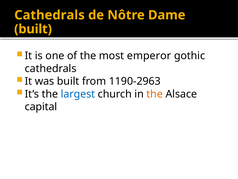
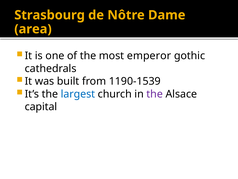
Cathedrals at (50, 15): Cathedrals -> Strasbourg
built at (33, 29): built -> area
1190-2963: 1190-2963 -> 1190-1539
the at (155, 94) colour: orange -> purple
